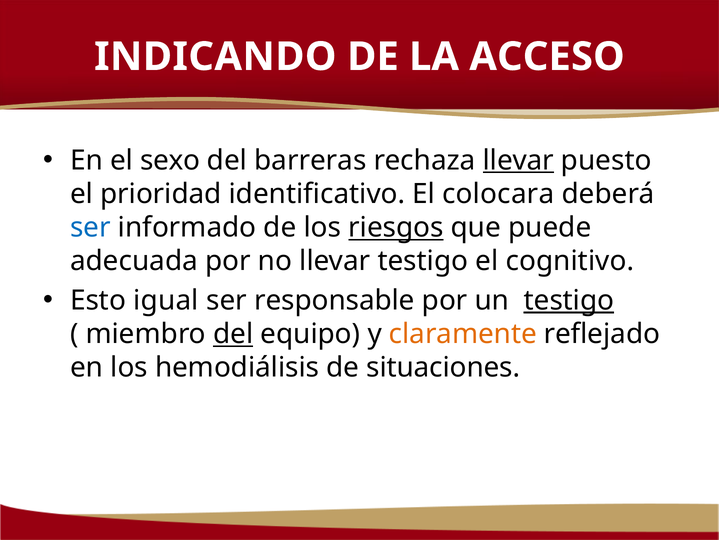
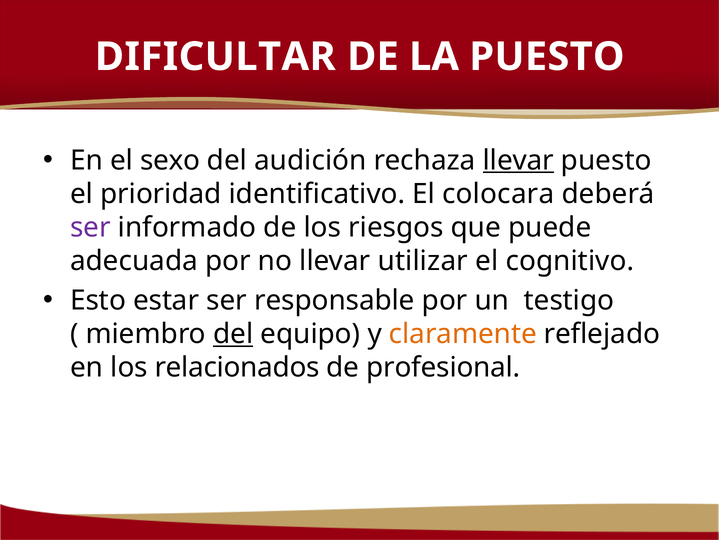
INDICANDO: INDICANDO -> DIFICULTAR
LA ACCESO: ACCESO -> PUESTO
barreras: barreras -> audición
ser at (90, 227) colour: blue -> purple
riesgos underline: present -> none
llevar testigo: testigo -> utilizar
igual: igual -> estar
testigo at (569, 300) underline: present -> none
hemodiálisis: hemodiálisis -> relacionados
situaciones: situaciones -> profesional
